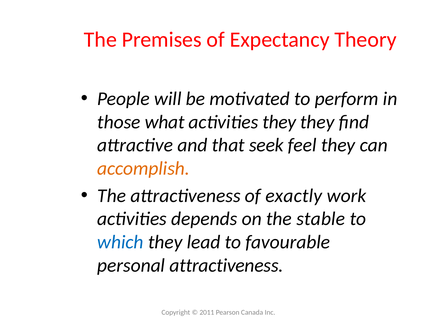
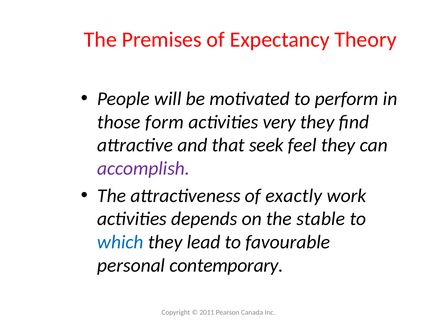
what: what -> form
activities they: they -> very
accomplish colour: orange -> purple
personal attractiveness: attractiveness -> contemporary
